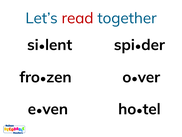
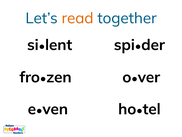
read colour: red -> orange
